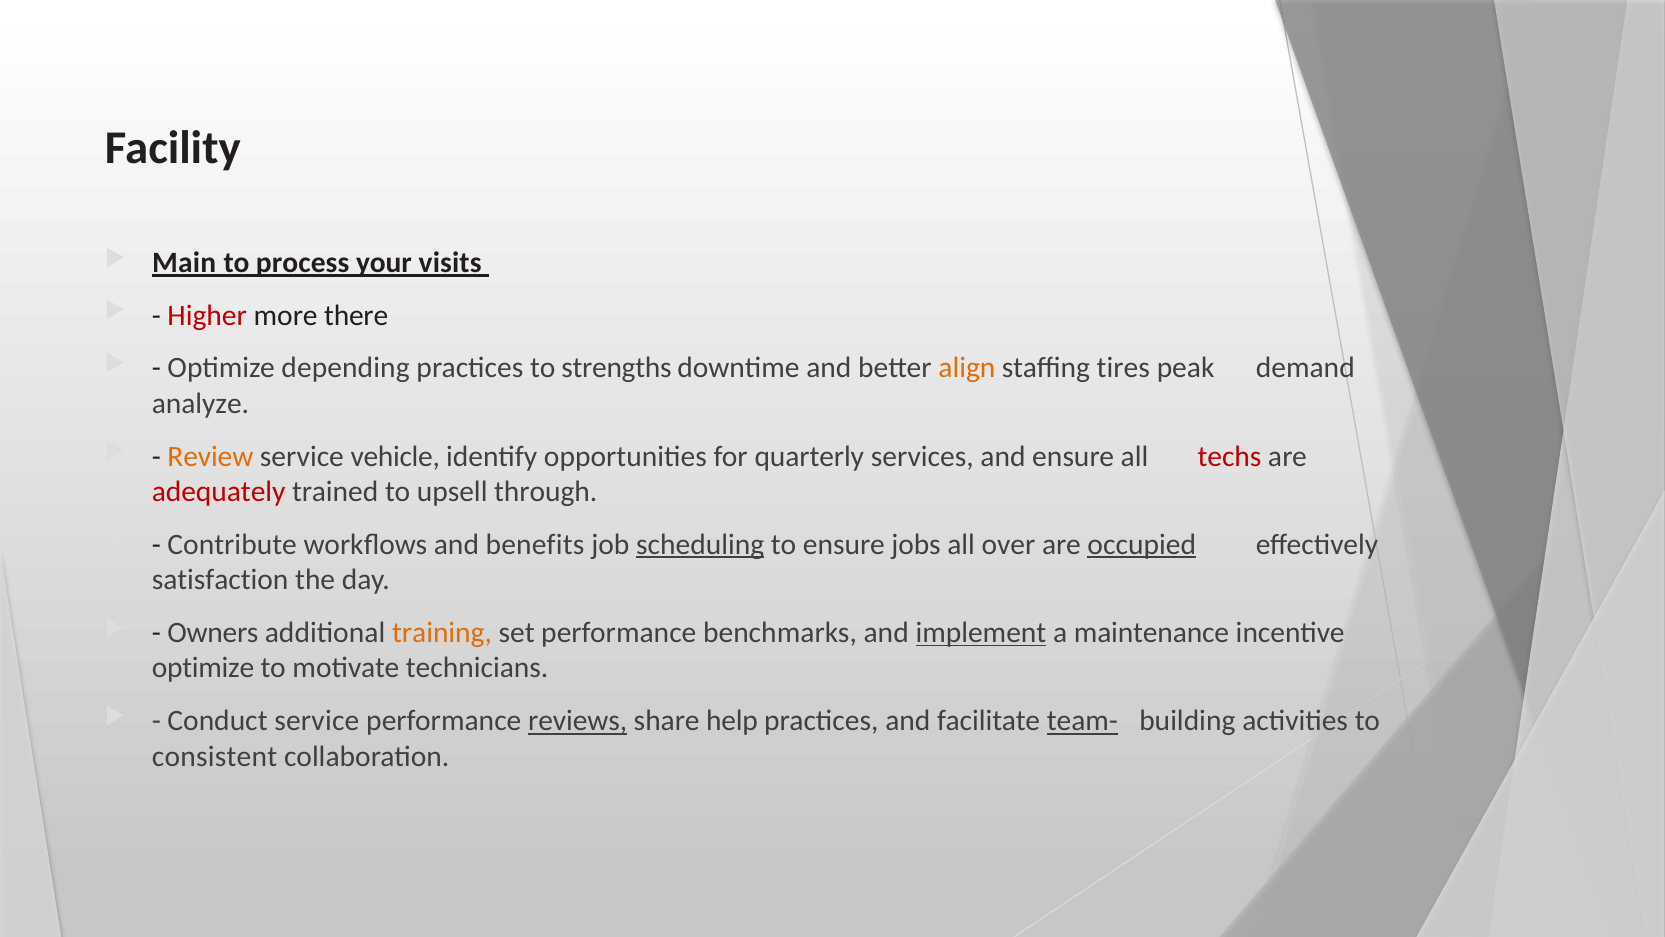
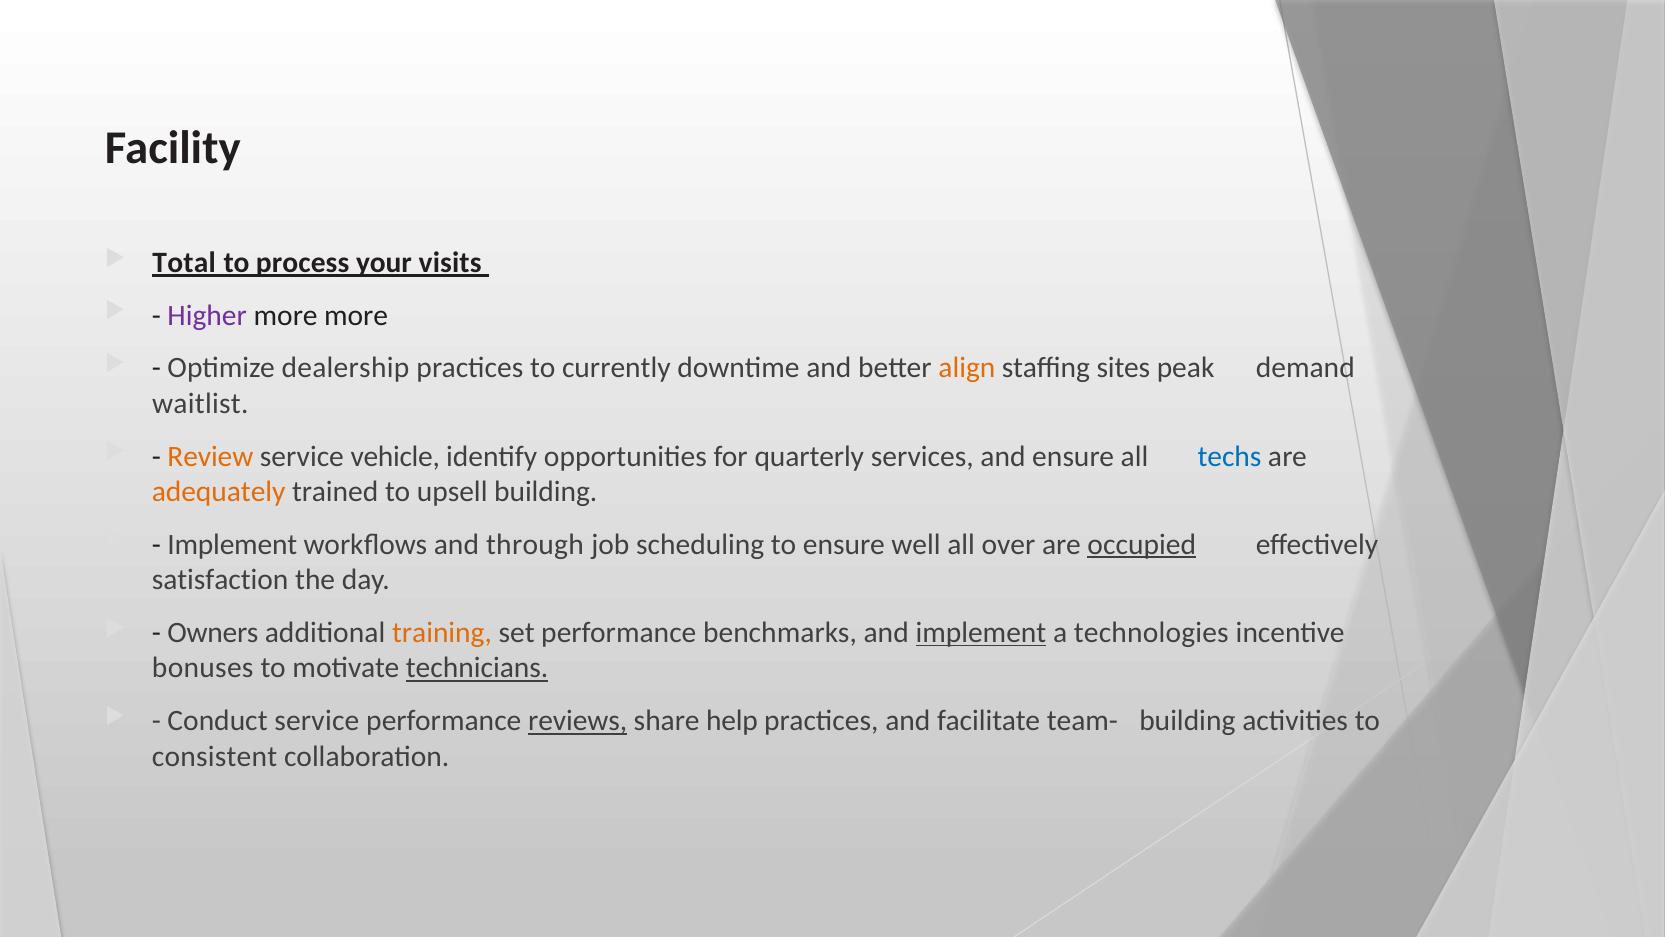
Main: Main -> Total
Higher colour: red -> purple
more there: there -> more
depending: depending -> dealership
strengths: strengths -> currently
tires: tires -> sites
analyze: analyze -> waitlist
techs colour: red -> blue
adequately colour: red -> orange
upsell through: through -> building
Contribute at (232, 544): Contribute -> Implement
benefits: benefits -> through
scheduling underline: present -> none
jobs: jobs -> well
maintenance: maintenance -> technologies
optimize at (203, 668): optimize -> bonuses
technicians underline: none -> present
team- underline: present -> none
